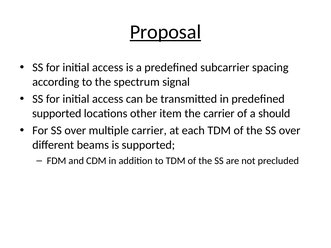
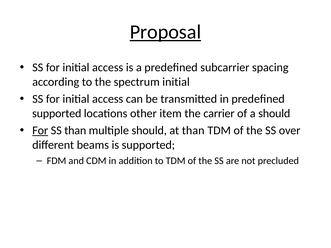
spectrum signal: signal -> initial
For at (40, 131) underline: none -> present
over at (75, 131): over -> than
multiple carrier: carrier -> should
at each: each -> than
